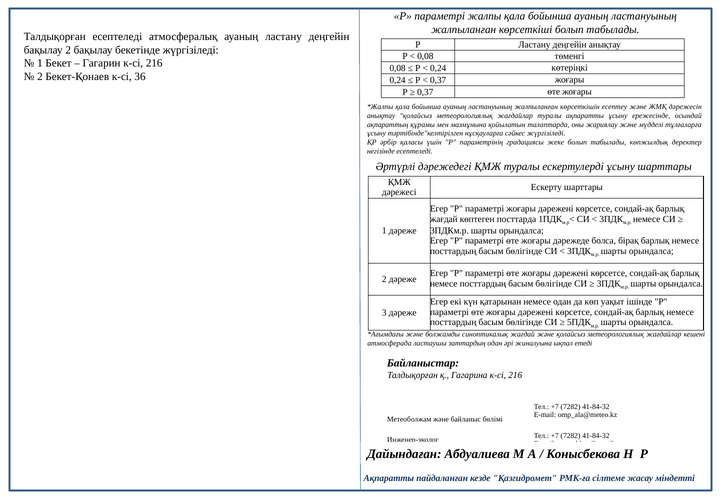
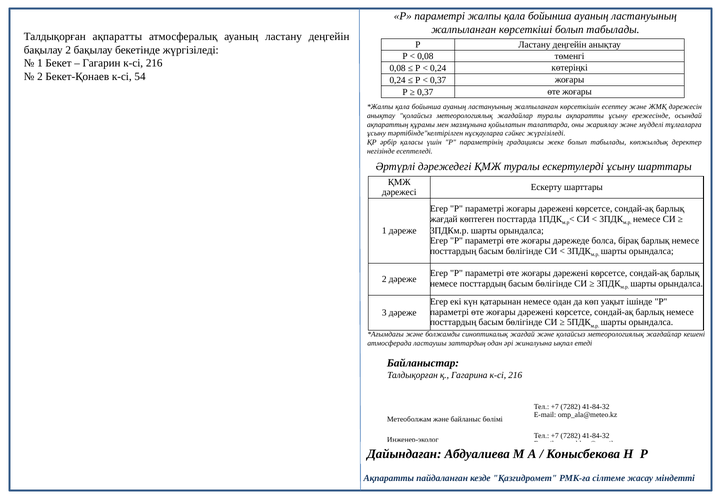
Талдықорған есептеледі: есептеледі -> ақпаратты
36: 36 -> 54
